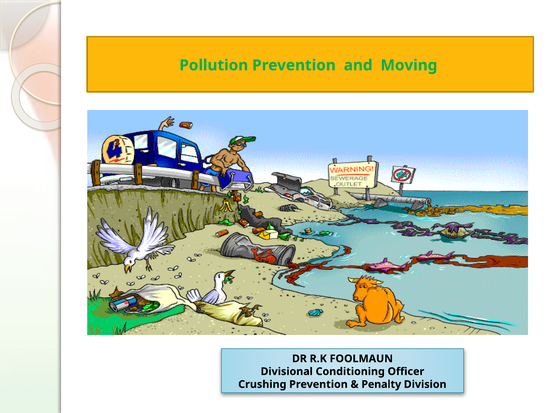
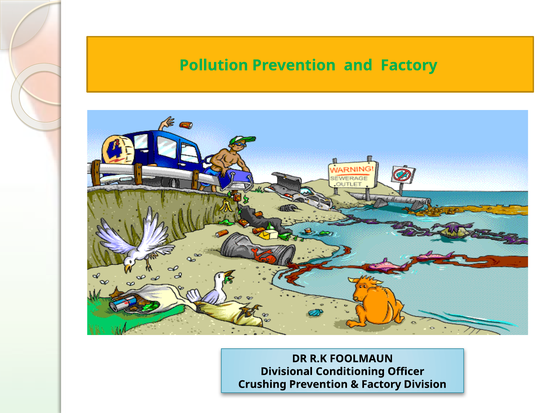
and Moving: Moving -> Factory
Penalty at (381, 385): Penalty -> Factory
